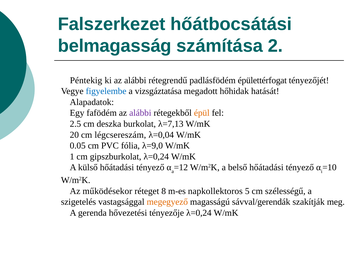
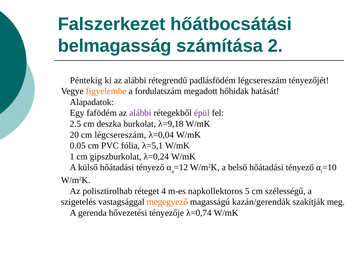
padlásfödém épülettérfogat: épülettérfogat -> légcsereszám
figyelembe colour: blue -> orange
vizsgáztatása: vizsgáztatása -> fordulatszám
épül colour: orange -> purple
λ=7,13: λ=7,13 -> λ=9,18
λ=9,0: λ=9,0 -> λ=5,1
működésekor: működésekor -> polisztirolhab
8: 8 -> 4
sávval/gerendák: sávval/gerendák -> kazán/gerendák
tényezője λ=0,24: λ=0,24 -> λ=0,74
